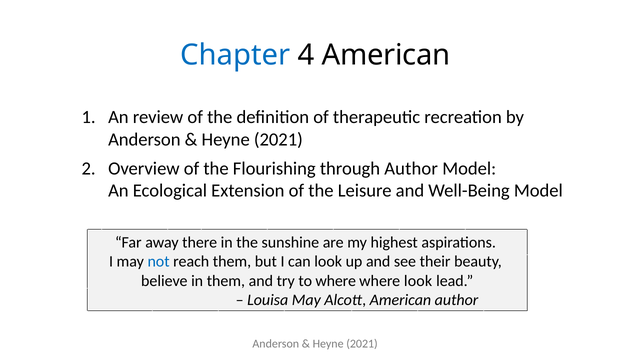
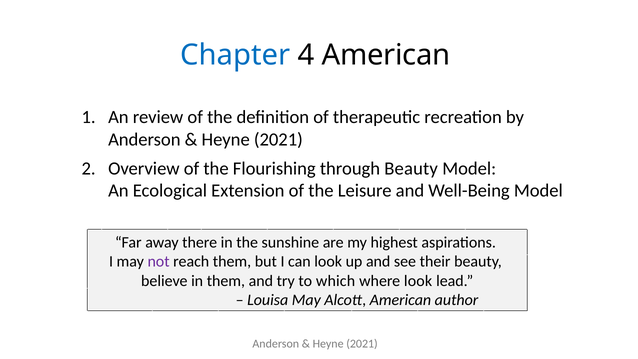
through Author: Author -> Beauty
not colour: blue -> purple
to where: where -> which
